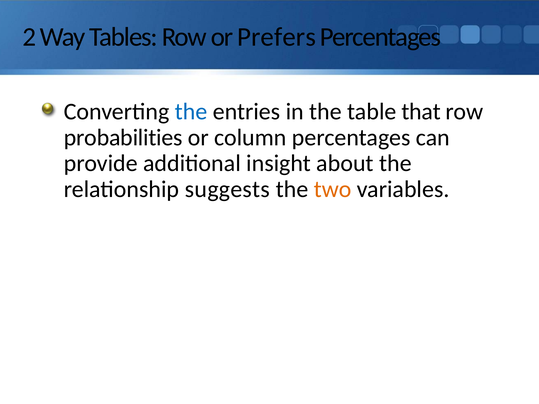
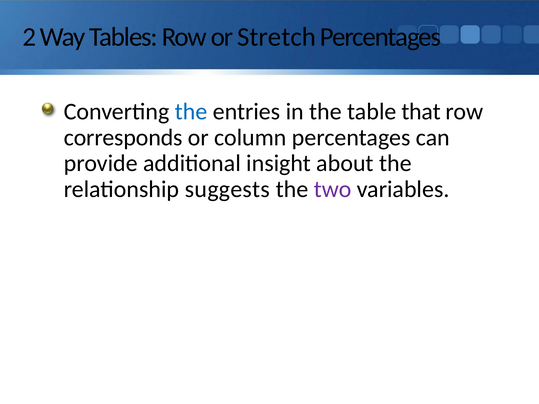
Prefers: Prefers -> Stretch
probabilities: probabilities -> corresponds
two colour: orange -> purple
